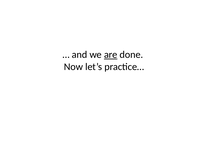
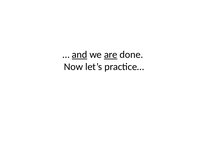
and underline: none -> present
